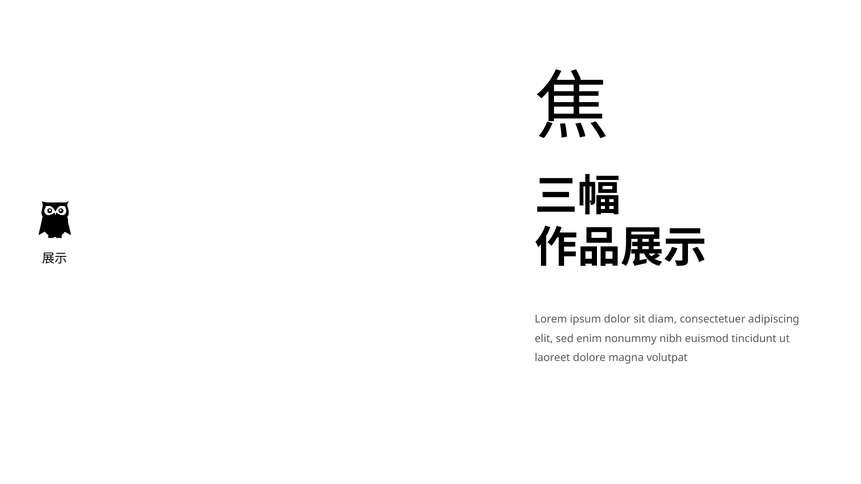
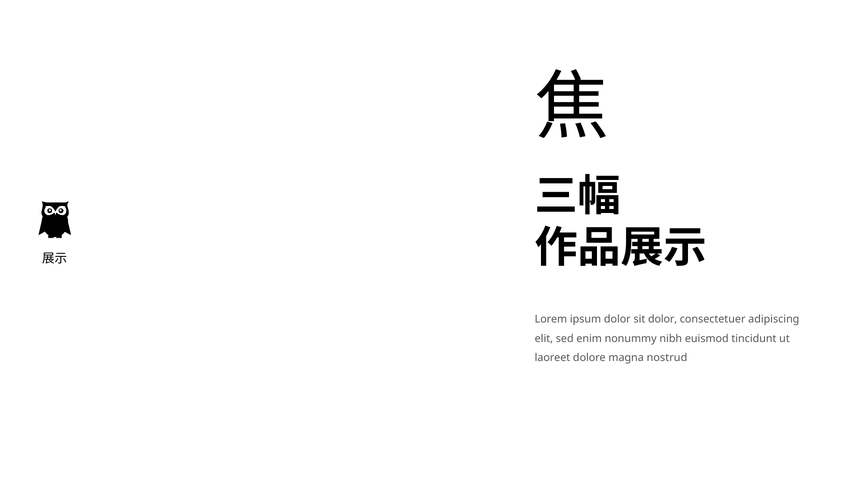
sit diam: diam -> dolor
volutpat: volutpat -> nostrud
